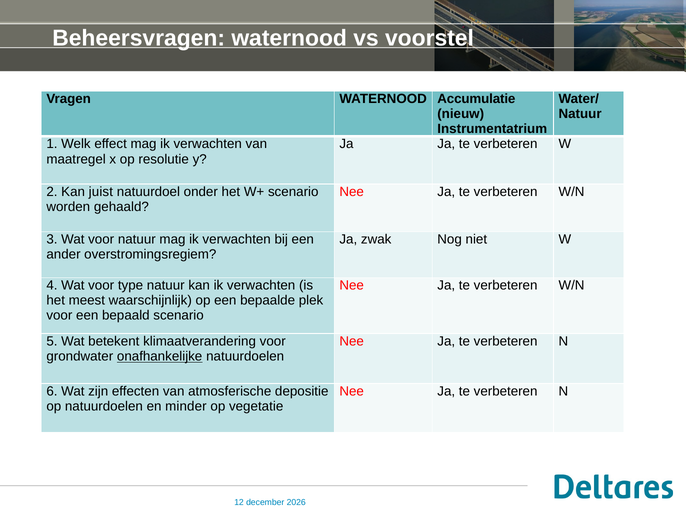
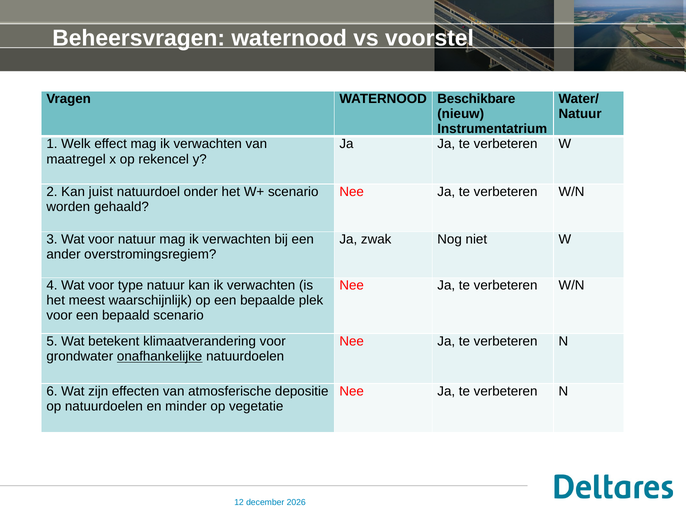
Accumulatie: Accumulatie -> Beschikbare
resolutie: resolutie -> rekencel
